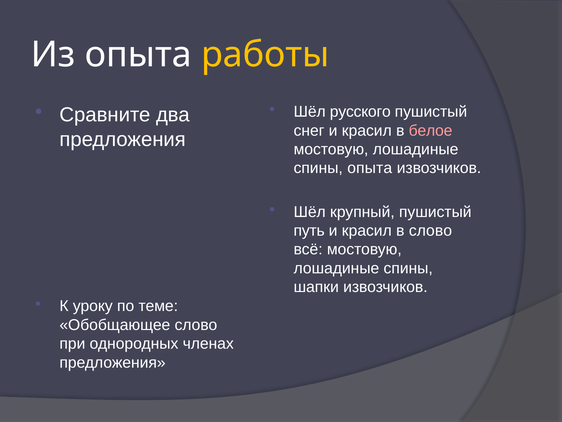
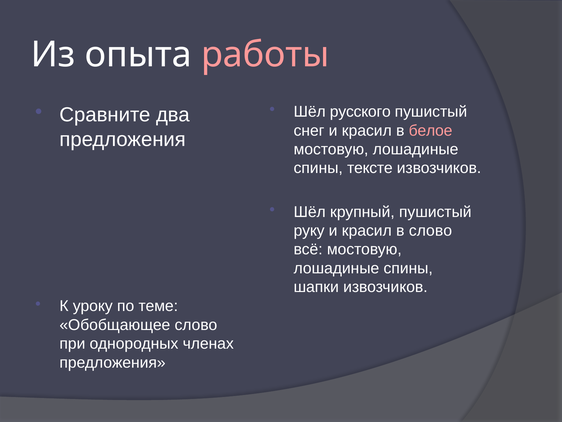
работы colour: yellow -> pink
спины опыта: опыта -> тексте
путь: путь -> руку
